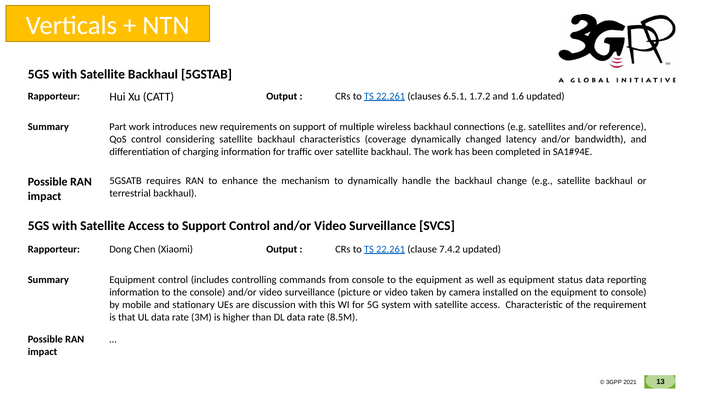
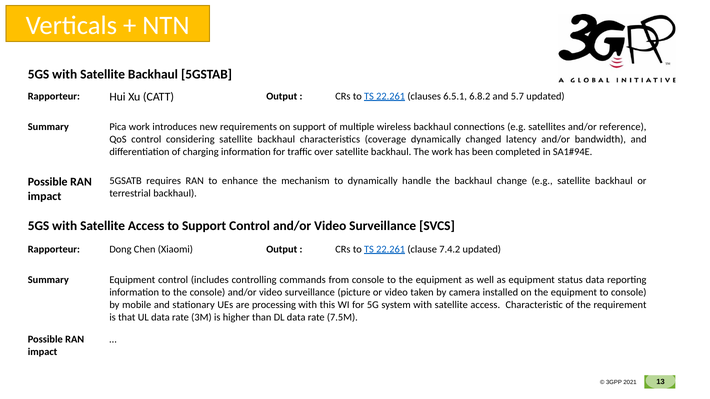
1.7.2: 1.7.2 -> 6.8.2
1.6: 1.6 -> 5.7
Part: Part -> Pica
discussion: discussion -> processing
8.5M: 8.5M -> 7.5M
